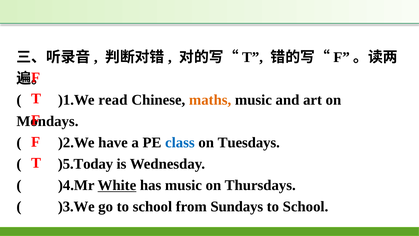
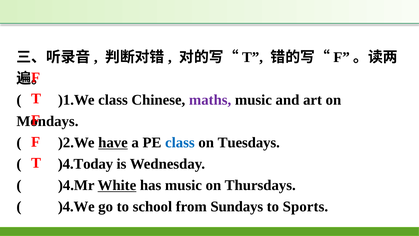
)1.We read: read -> class
maths colour: orange -> purple
have underline: none -> present
)5.Today: )5.Today -> )4.Today
)3.We: )3.We -> )4.We
School at (306, 206): School -> Sports
